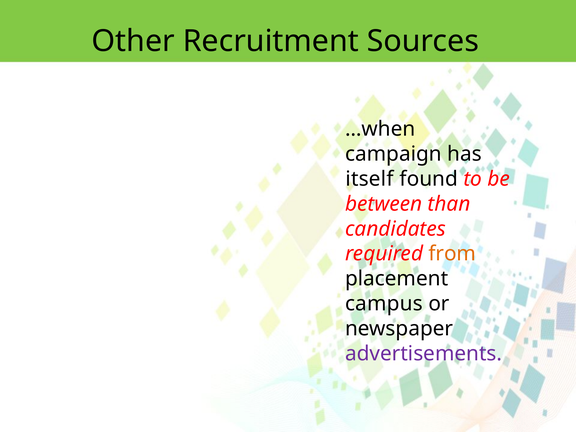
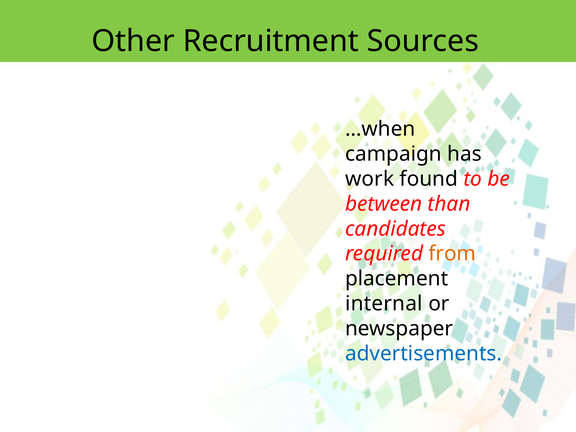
itself: itself -> work
campus: campus -> internal
advertisements colour: purple -> blue
